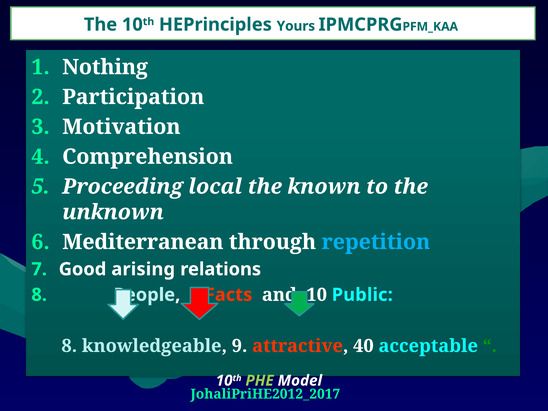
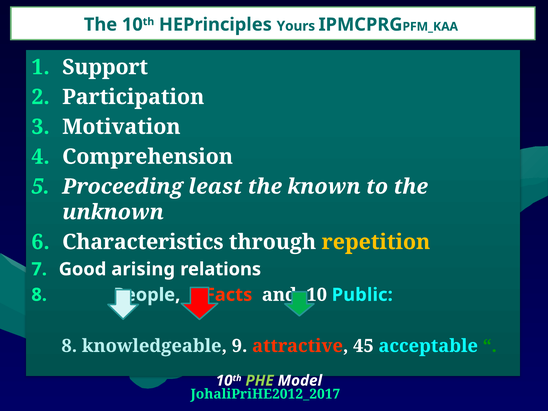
Nothing: Nothing -> Support
local: local -> least
Mediterranean: Mediterranean -> Characteristics
repetition colour: light blue -> yellow
40: 40 -> 45
